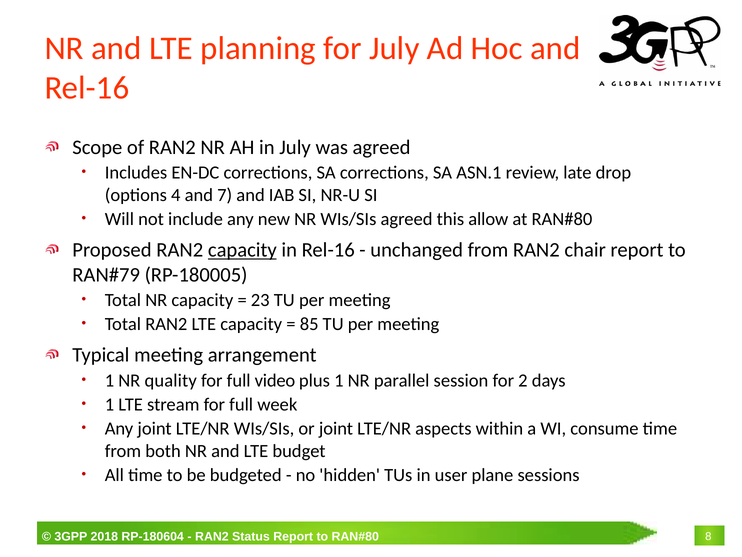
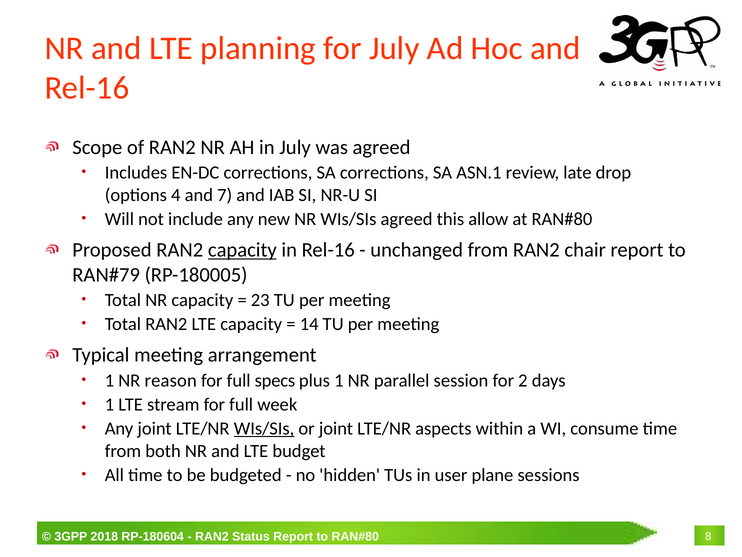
85: 85 -> 14
quality: quality -> reason
video: video -> specs
WIs/SIs at (264, 428) underline: none -> present
